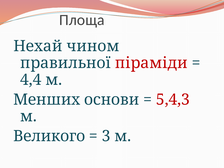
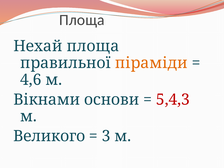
Нехай чином: чином -> площа
піраміди colour: red -> orange
4,4: 4,4 -> 4,6
Менших: Менших -> Вікнами
